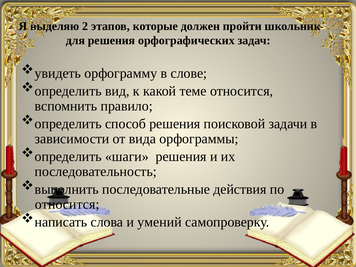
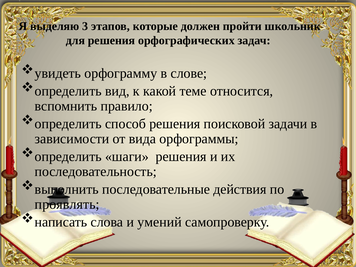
2: 2 -> 3
относится at (67, 204): относится -> проявлять
